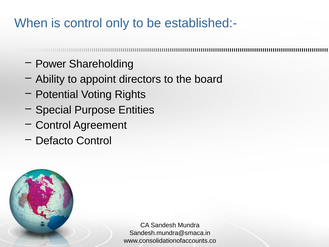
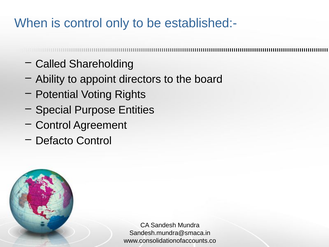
Power: Power -> Called
